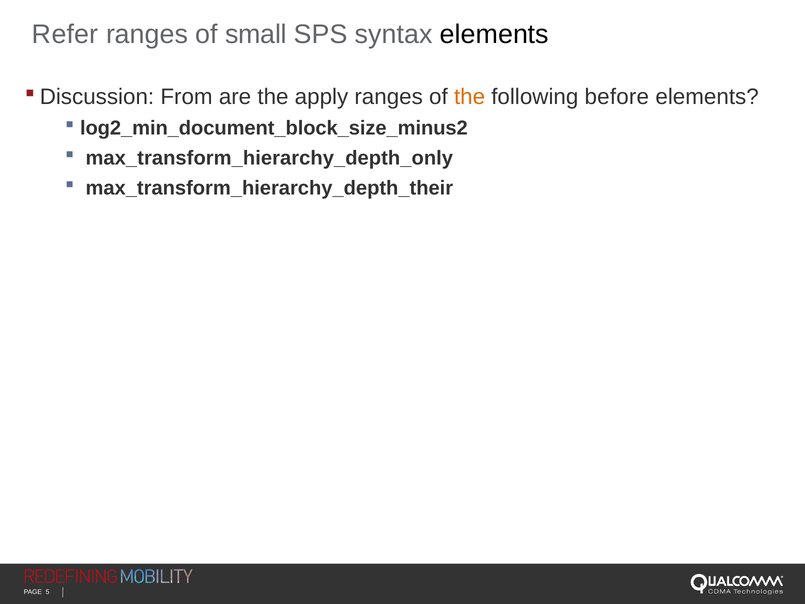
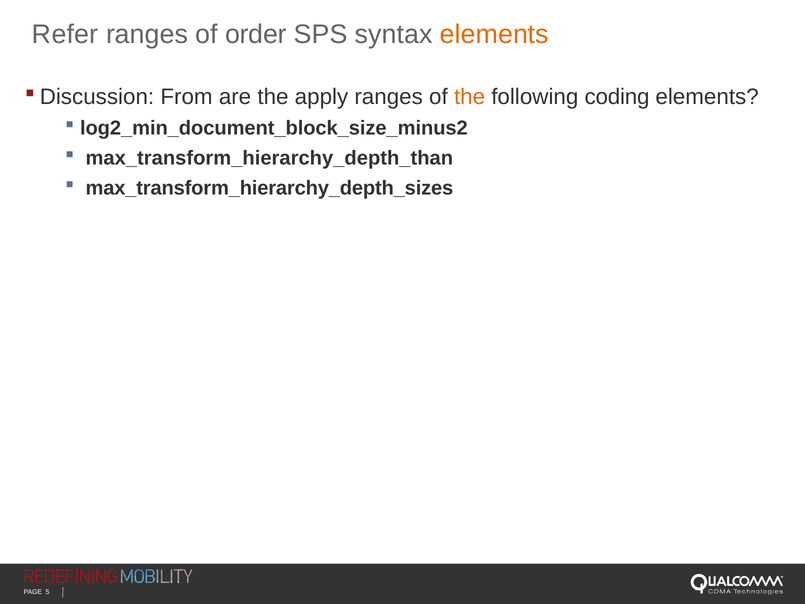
small: small -> order
elements at (494, 34) colour: black -> orange
before: before -> coding
max_transform_hierarchy_depth_only: max_transform_hierarchy_depth_only -> max_transform_hierarchy_depth_than
max_transform_hierarchy_depth_their: max_transform_hierarchy_depth_their -> max_transform_hierarchy_depth_sizes
